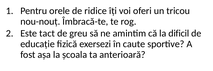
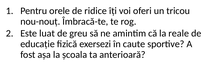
tact: tact -> luat
dificil: dificil -> reale
